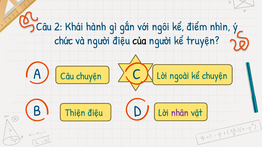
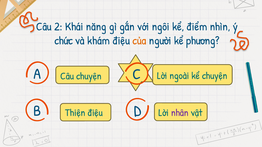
hành: hành -> năng
và người: người -> khám
của colour: black -> orange
truyện: truyện -> phương
